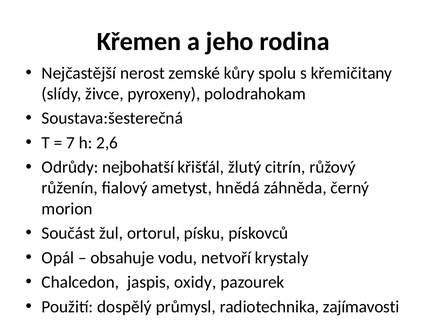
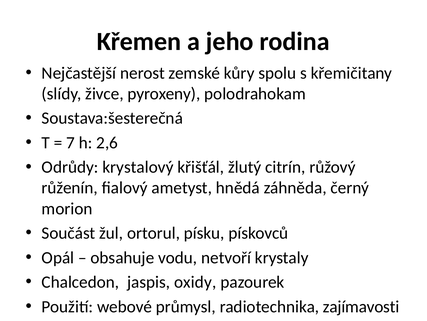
nejbohatší: nejbohatší -> krystalový
dospělý: dospělý -> webové
